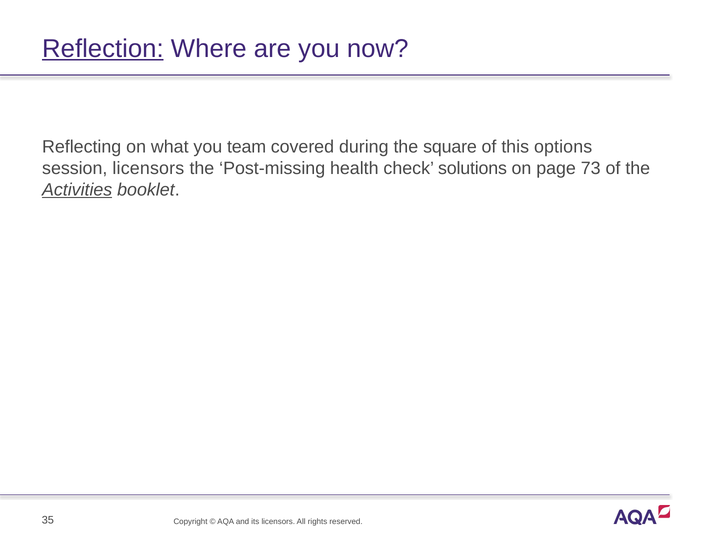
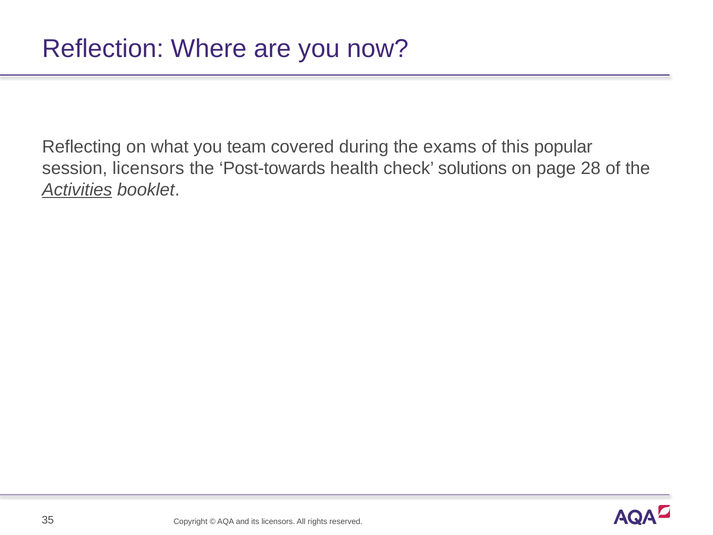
Reflection underline: present -> none
square: square -> exams
options: options -> popular
Post-missing: Post-missing -> Post-towards
73: 73 -> 28
